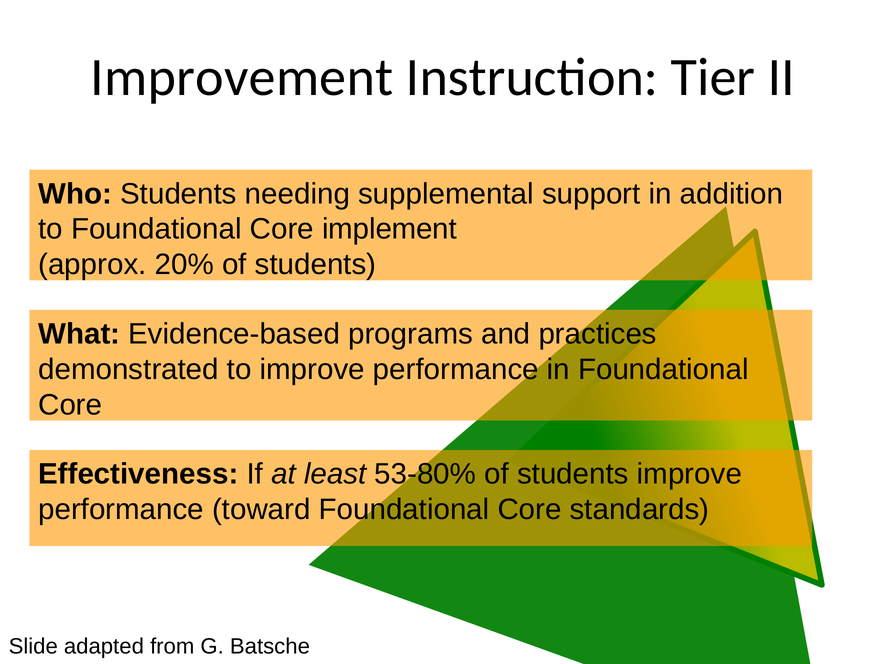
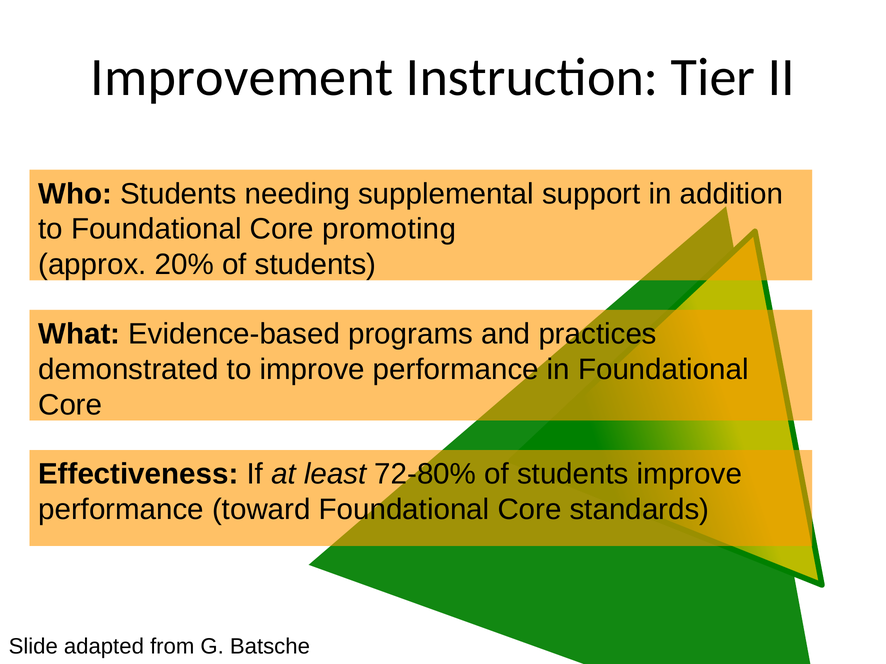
implement: implement -> promoting
53-80%: 53-80% -> 72-80%
